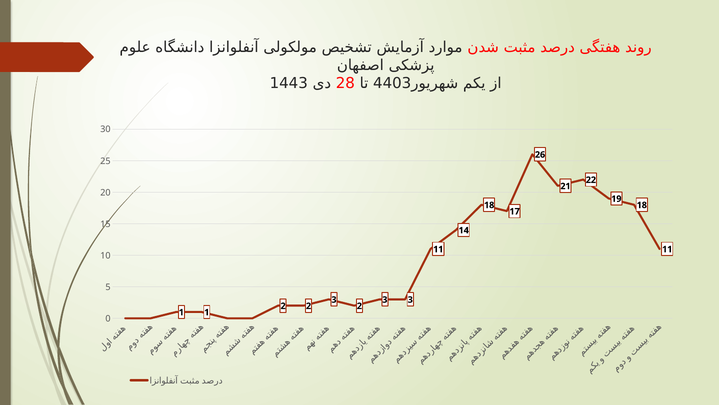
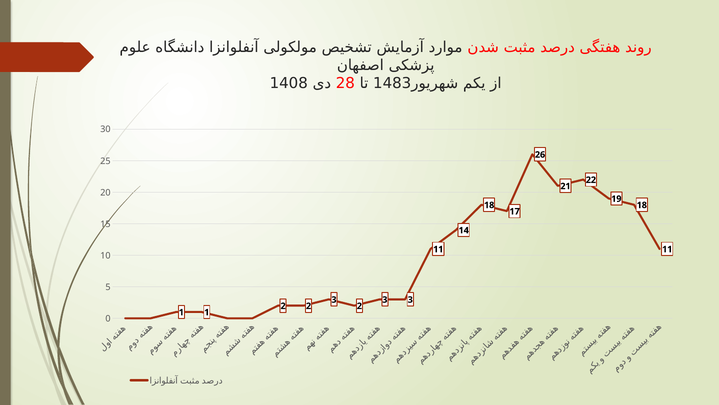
1443: 1443 -> 1408
4403: 4403 -> 1483
